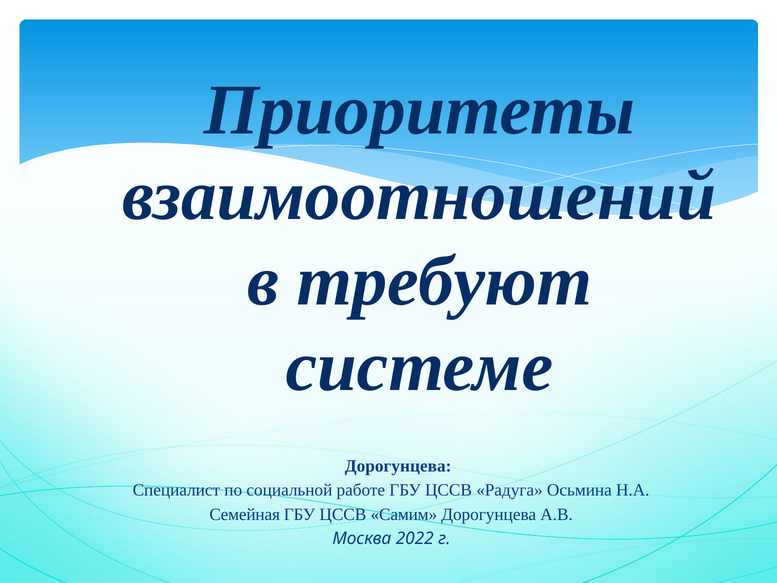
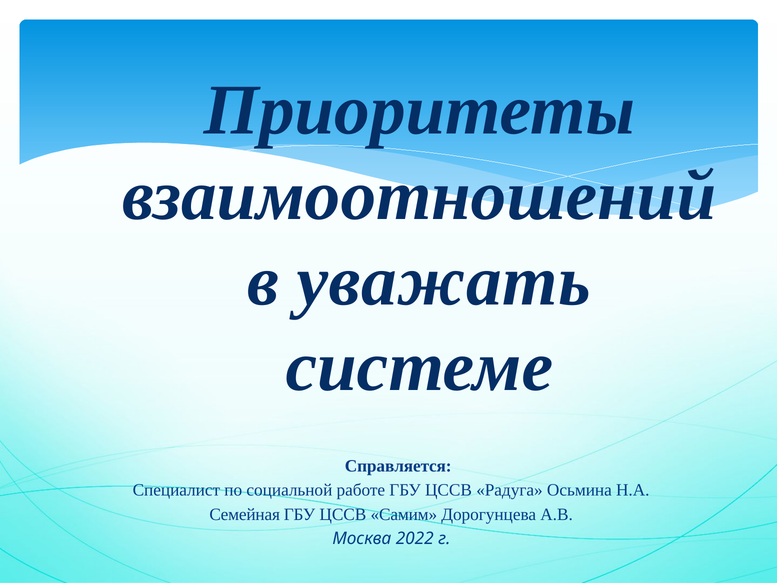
требуют: требуют -> уважать
Дорогунцева at (398, 466): Дорогунцева -> Справляется
